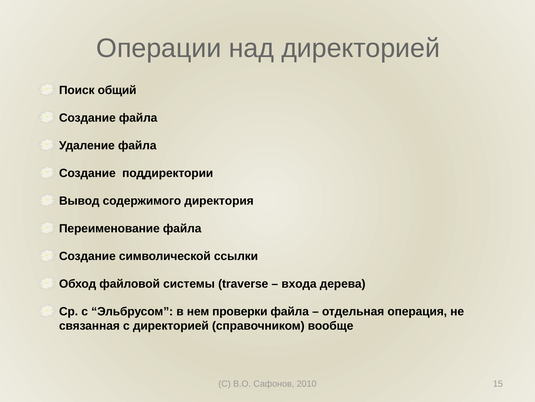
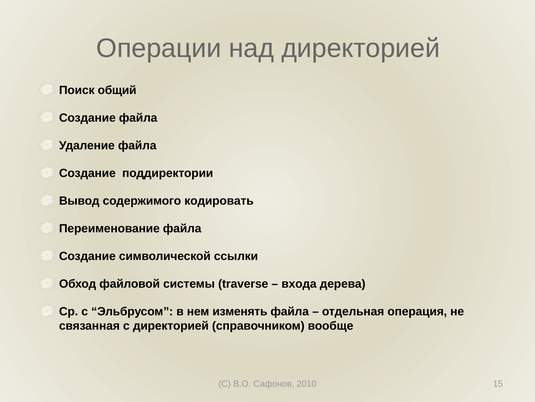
директория: директория -> кодировать
проверки: проверки -> изменять
